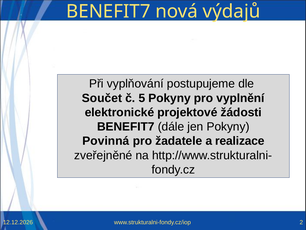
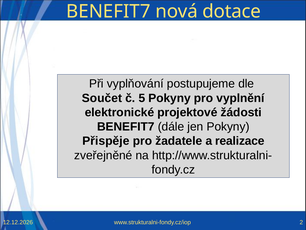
výdajů: výdajů -> dotace
Povinná: Povinná -> Přispěje
